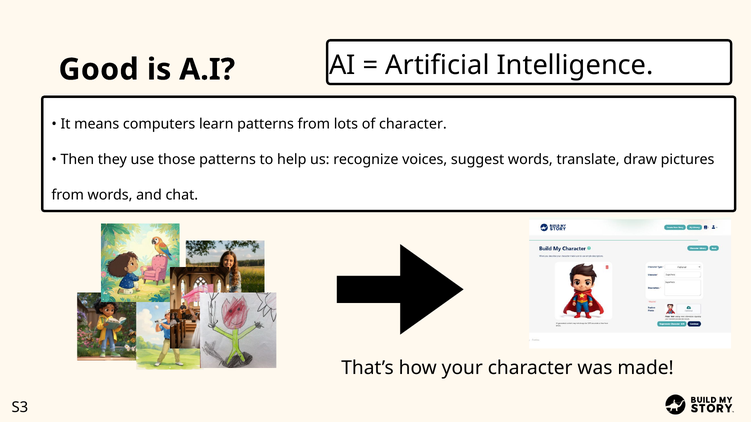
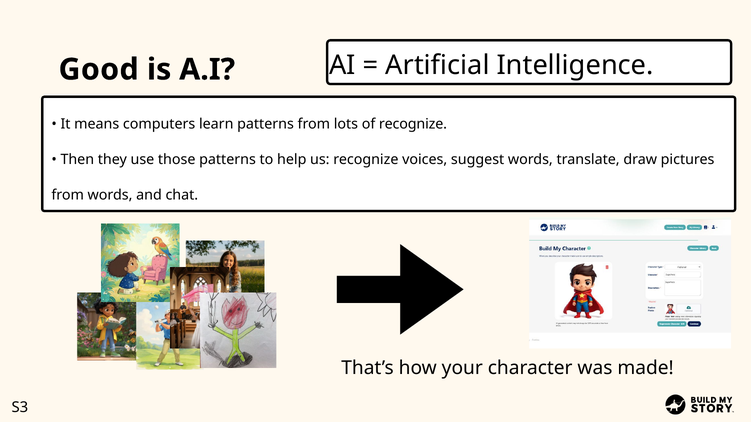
of character: character -> recognize
